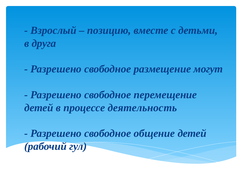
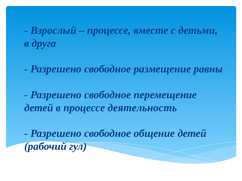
позицию at (109, 31): позицию -> процессе
могут: могут -> равны
